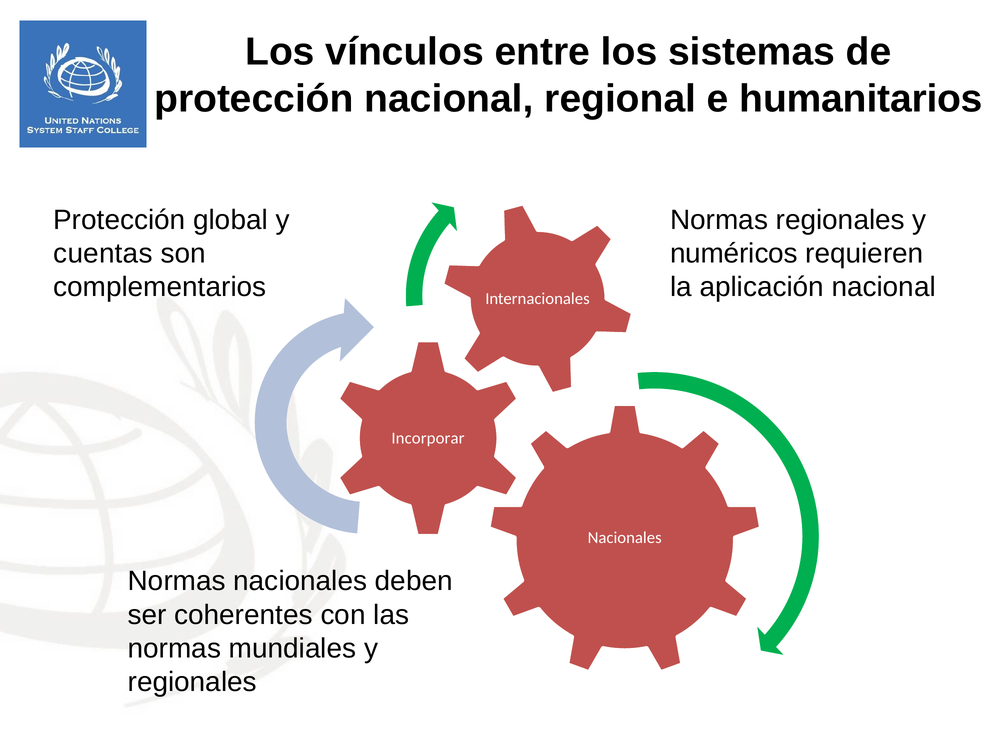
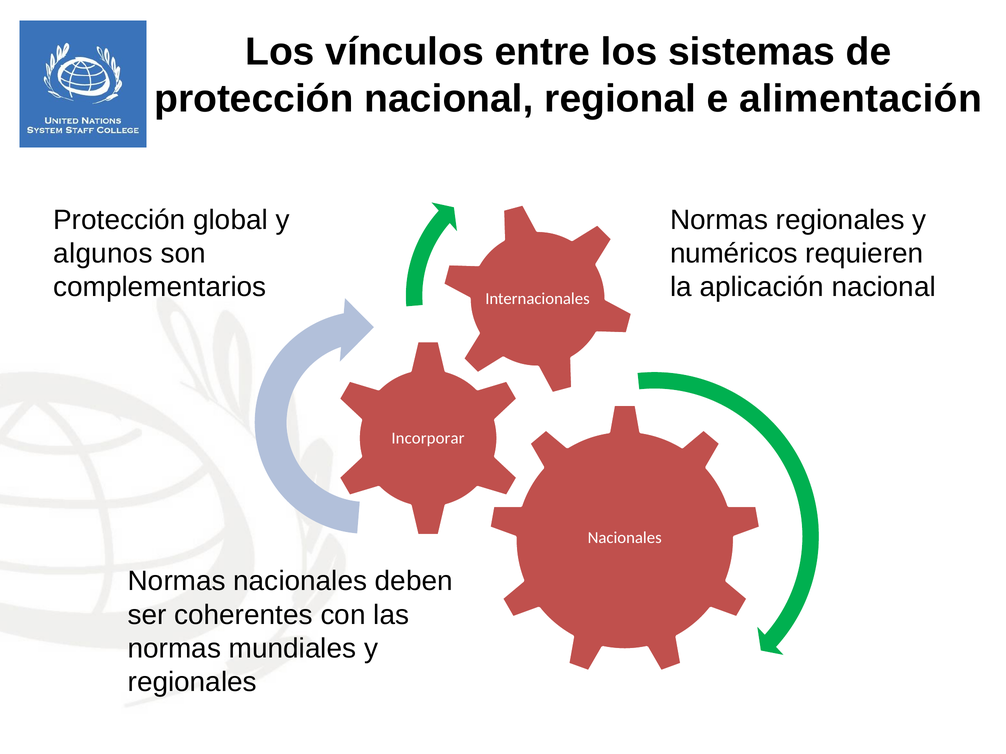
humanitarios: humanitarios -> alimentación
cuentas: cuentas -> algunos
